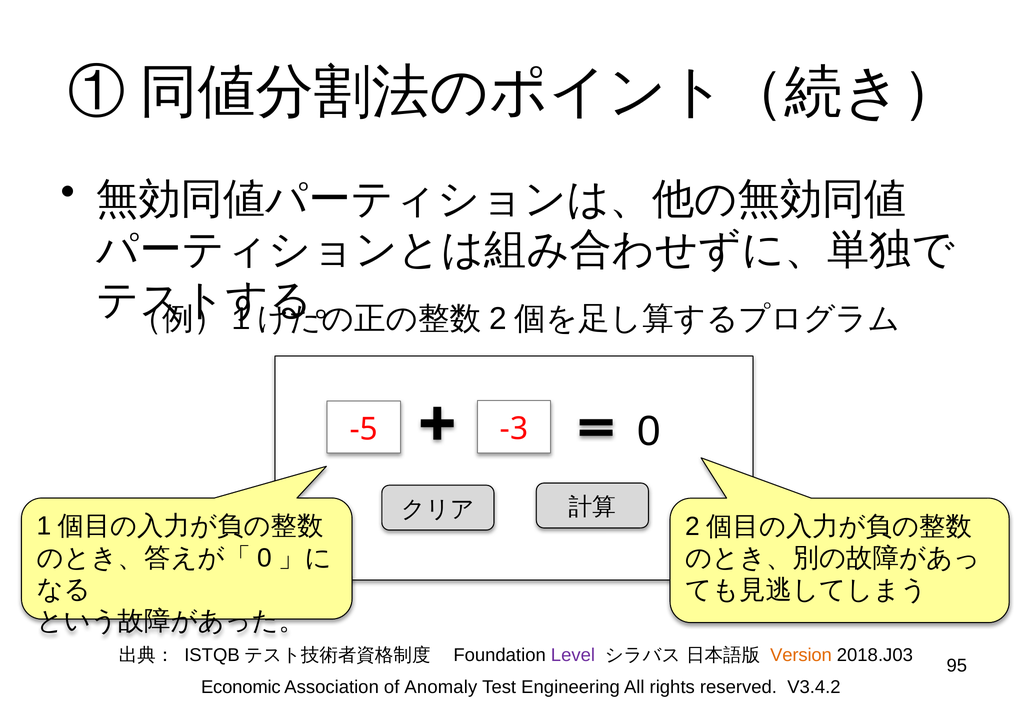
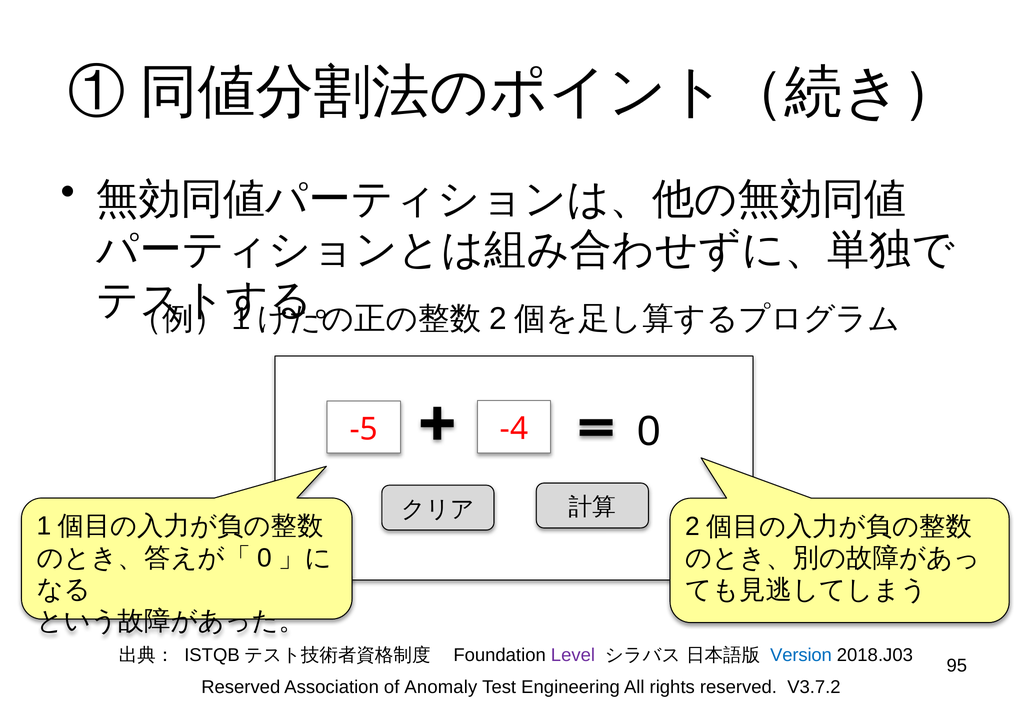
-3: -3 -> -4
Version colour: orange -> blue
Economic at (241, 687): Economic -> Reserved
V3.4.2: V3.4.2 -> V3.7.2
